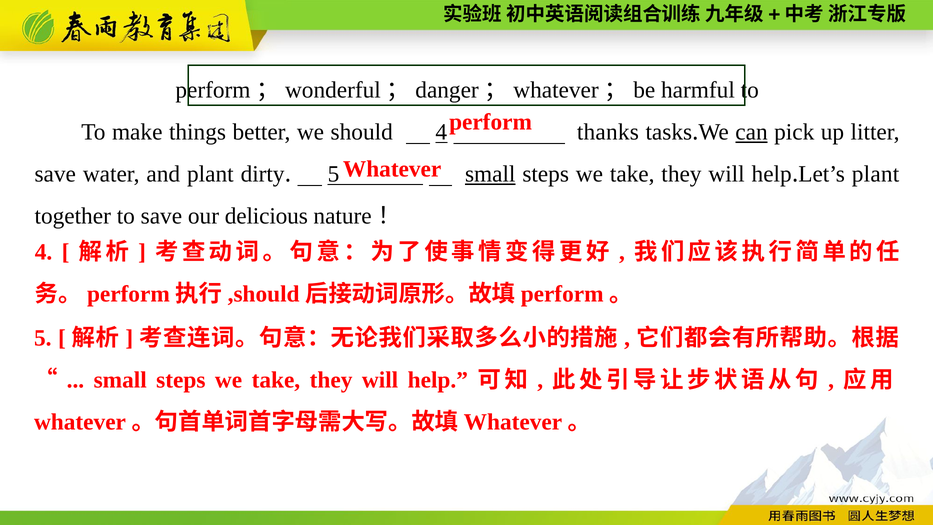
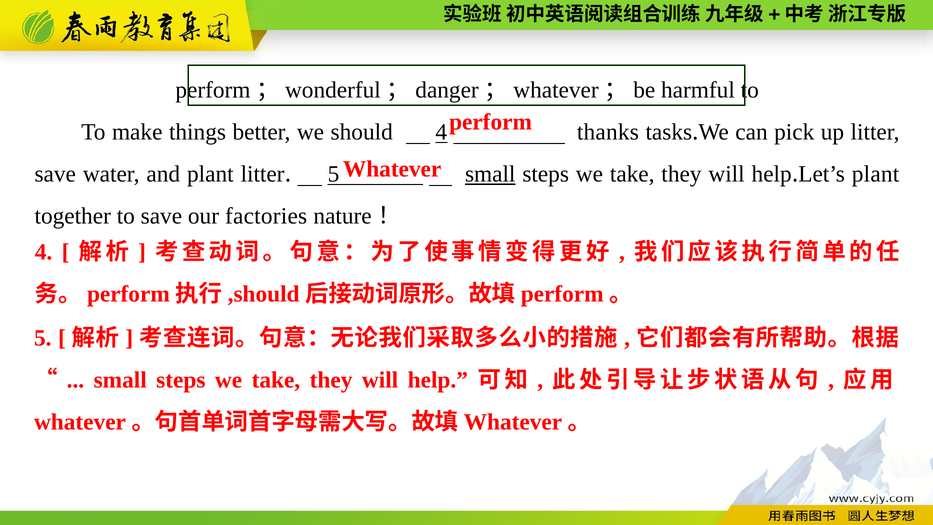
can underline: present -> none
plant dirty: dirty -> litter
delicious: delicious -> factories
